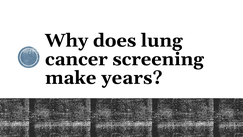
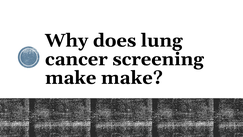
make years: years -> make
